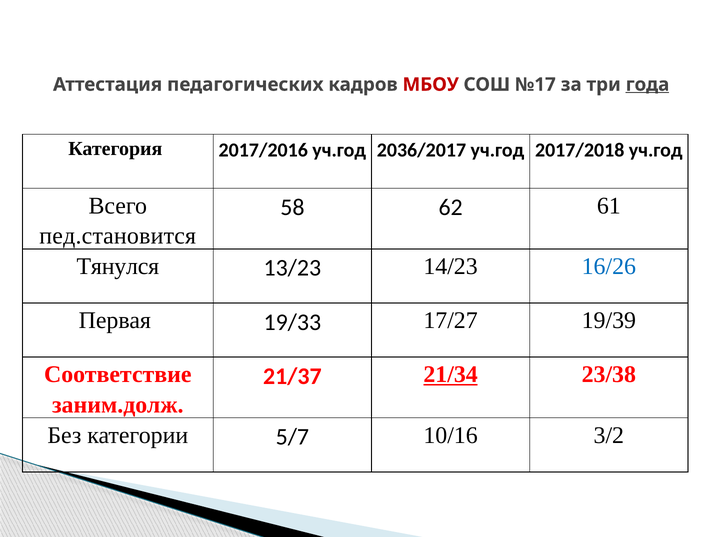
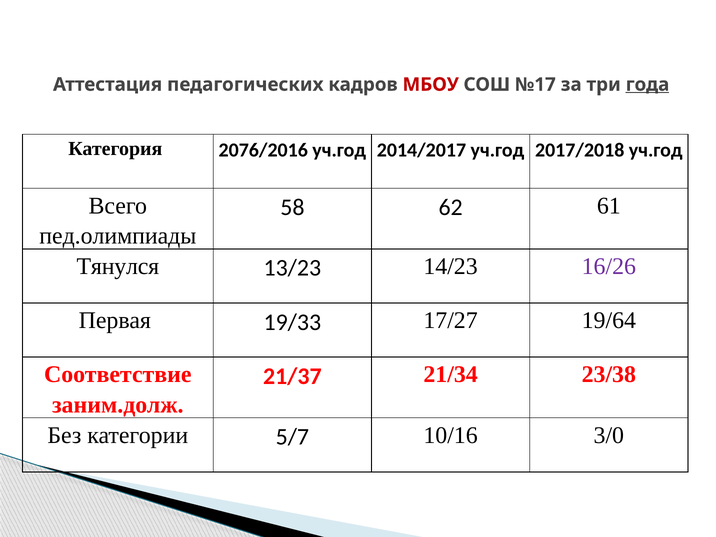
2017/2016: 2017/2016 -> 2076/2016
2036/2017: 2036/2017 -> 2014/2017
пед.становится: пед.становится -> пед.олимпиады
16/26 colour: blue -> purple
19/39: 19/39 -> 19/64
21/34 underline: present -> none
3/2: 3/2 -> 3/0
